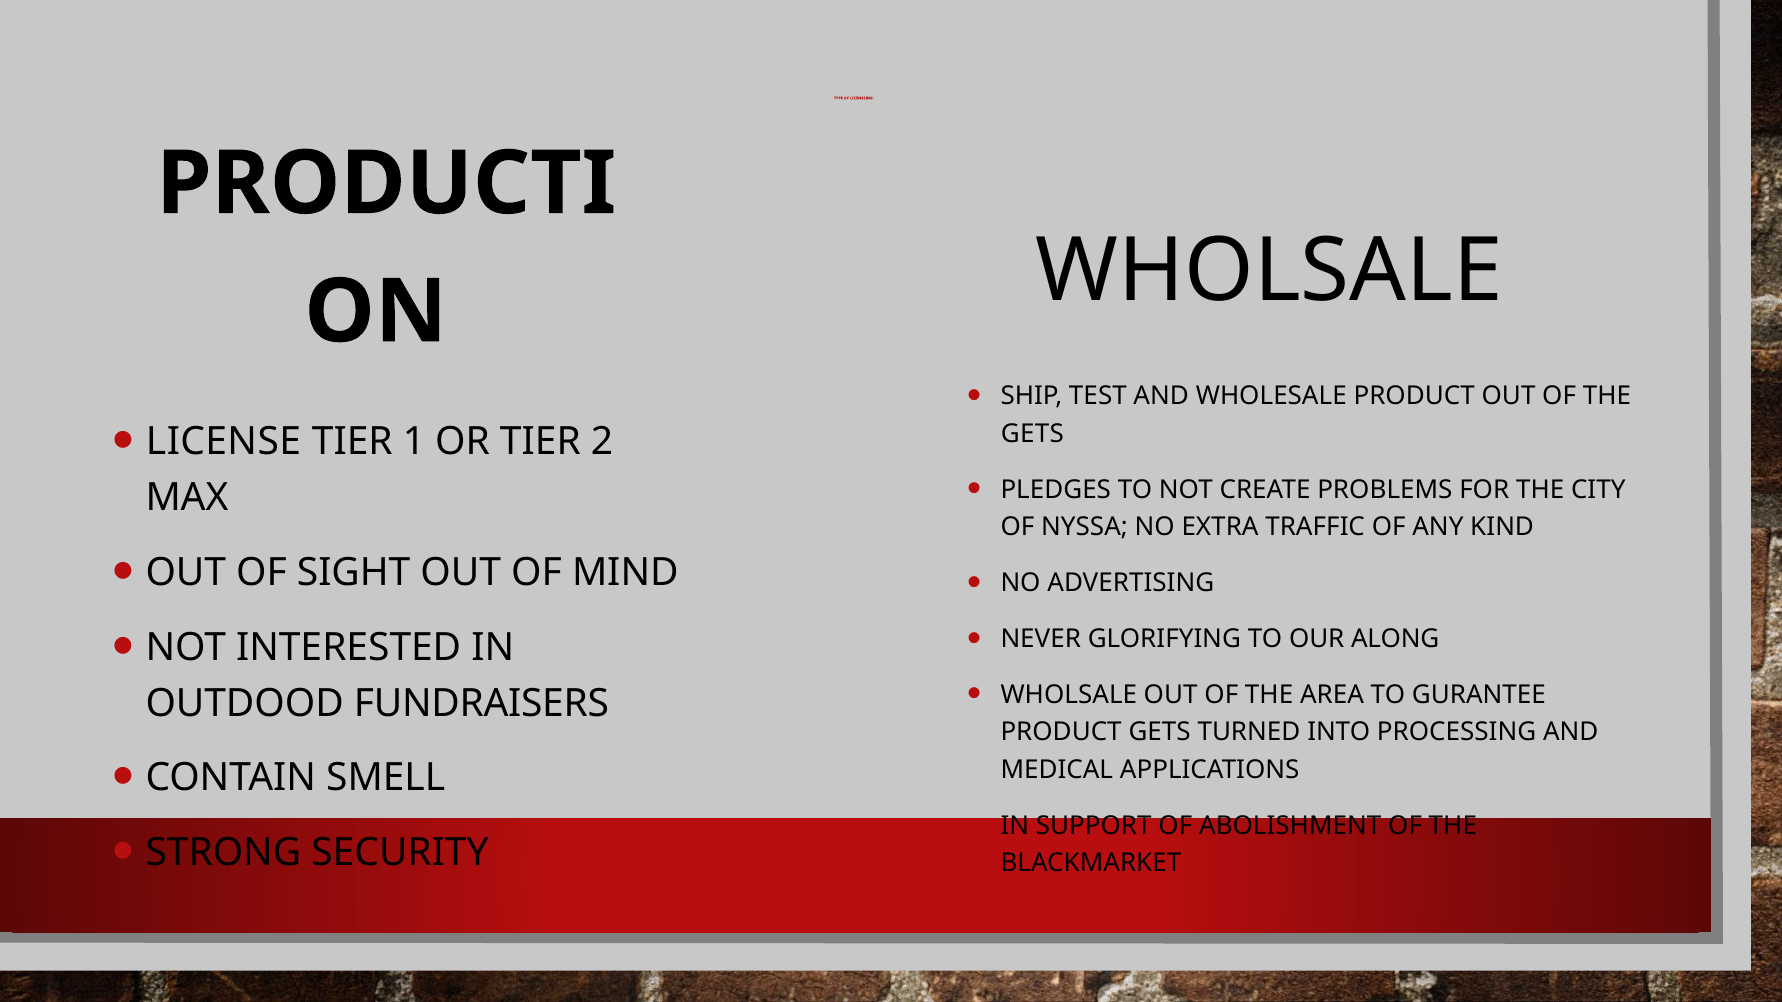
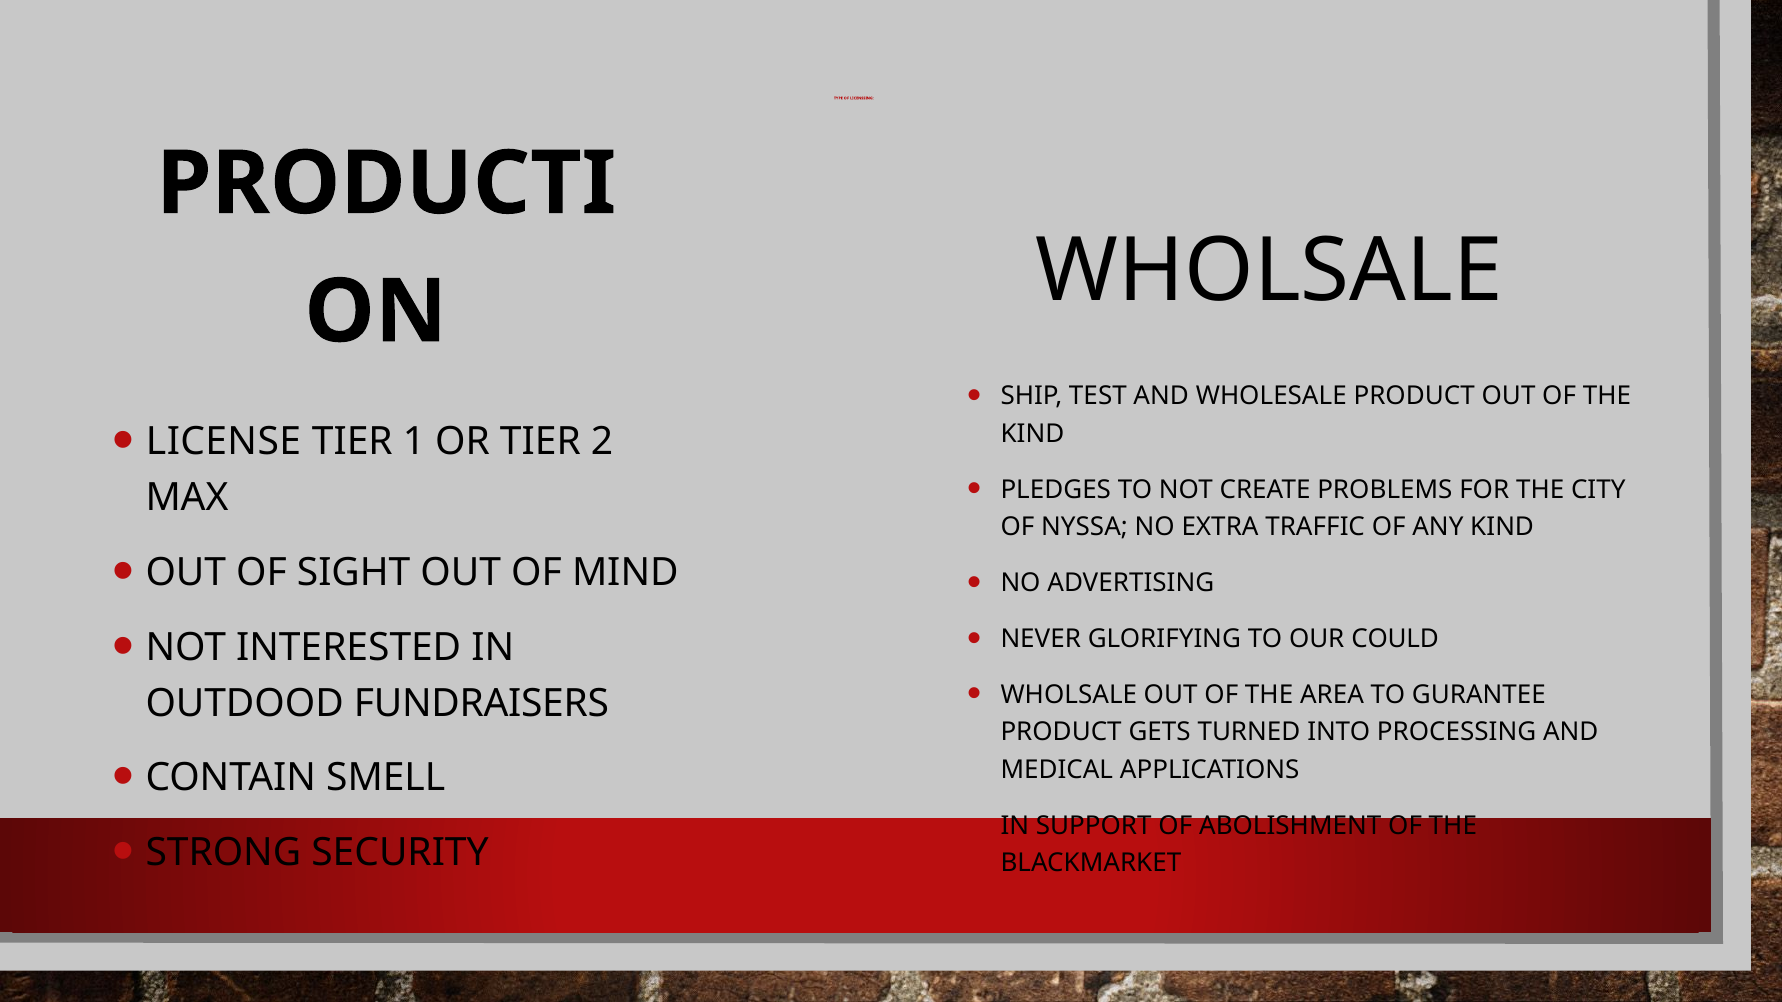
GETS at (1032, 434): GETS -> KIND
ALONG: ALONG -> COULD
